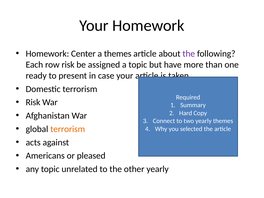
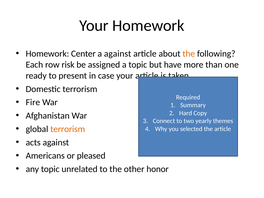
a themes: themes -> against
the at (189, 54) colour: purple -> orange
Risk at (33, 102): Risk -> Fire
other yearly: yearly -> honor
